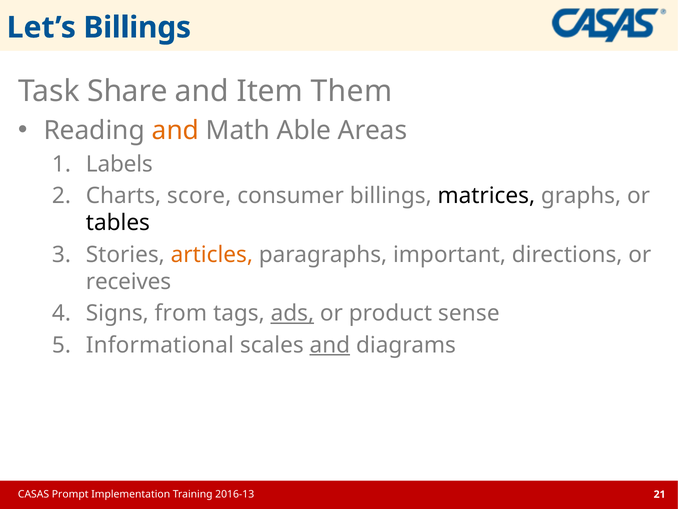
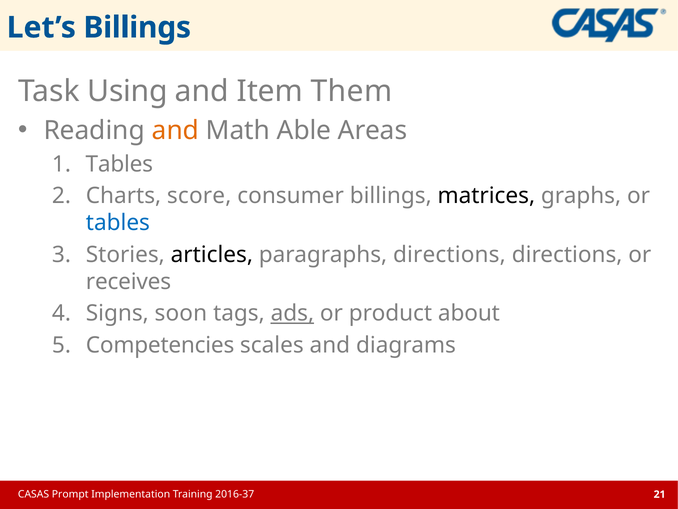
Share: Share -> Using
Labels at (119, 164): Labels -> Tables
tables at (118, 223) colour: black -> blue
articles colour: orange -> black
paragraphs important: important -> directions
from: from -> soon
sense: sense -> about
Informational: Informational -> Competencies
and at (330, 345) underline: present -> none
2016-13: 2016-13 -> 2016-37
